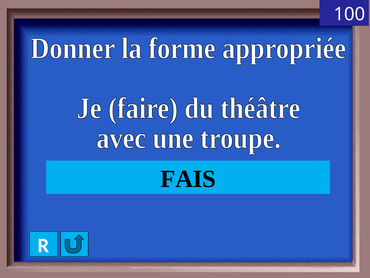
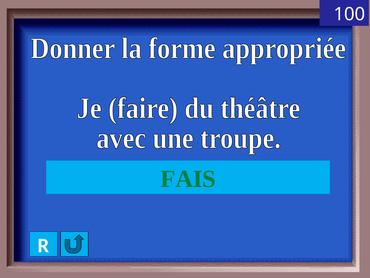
FAIS colour: black -> green
